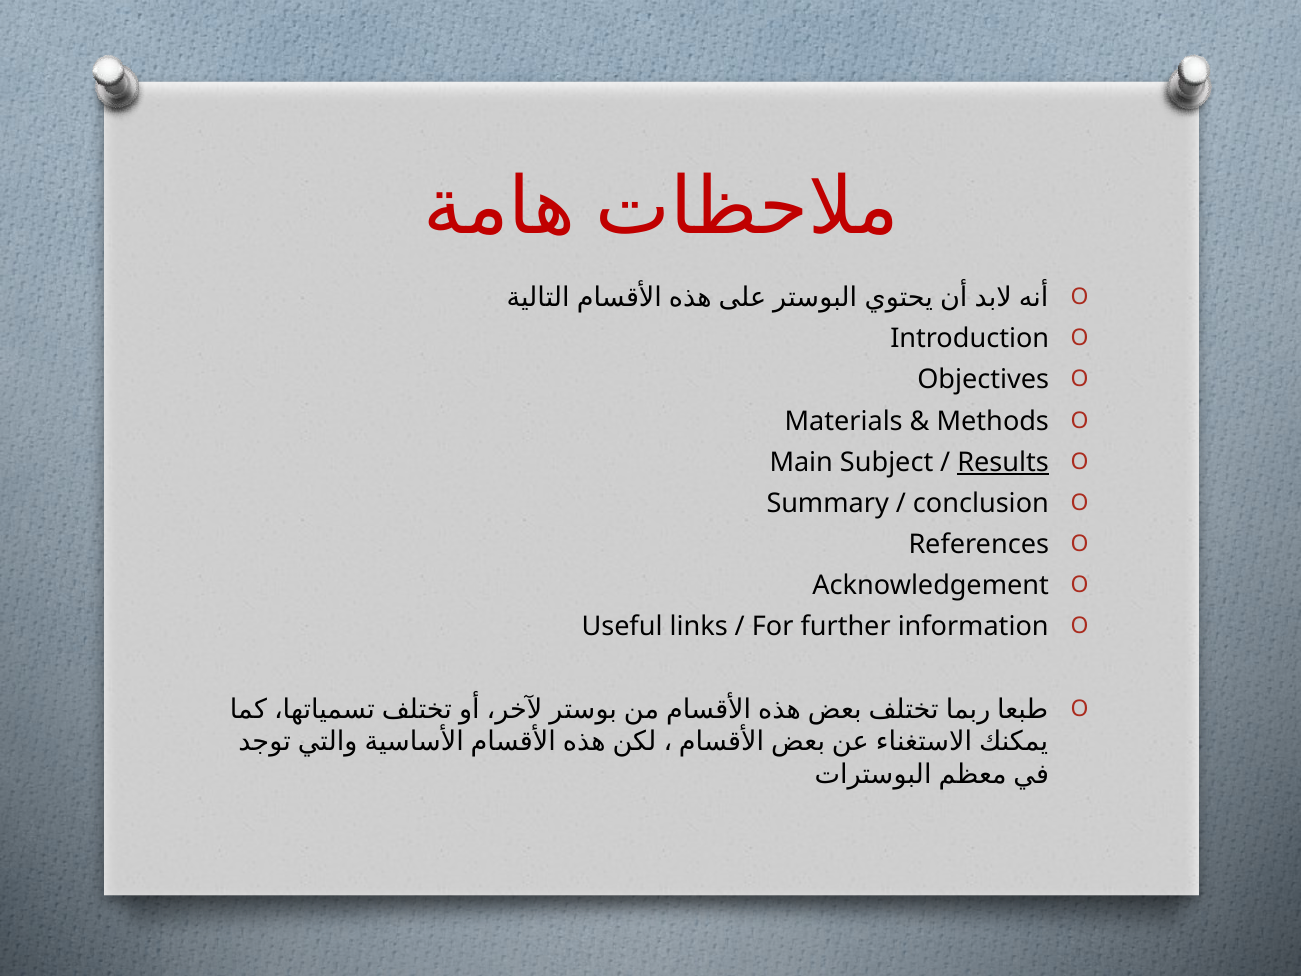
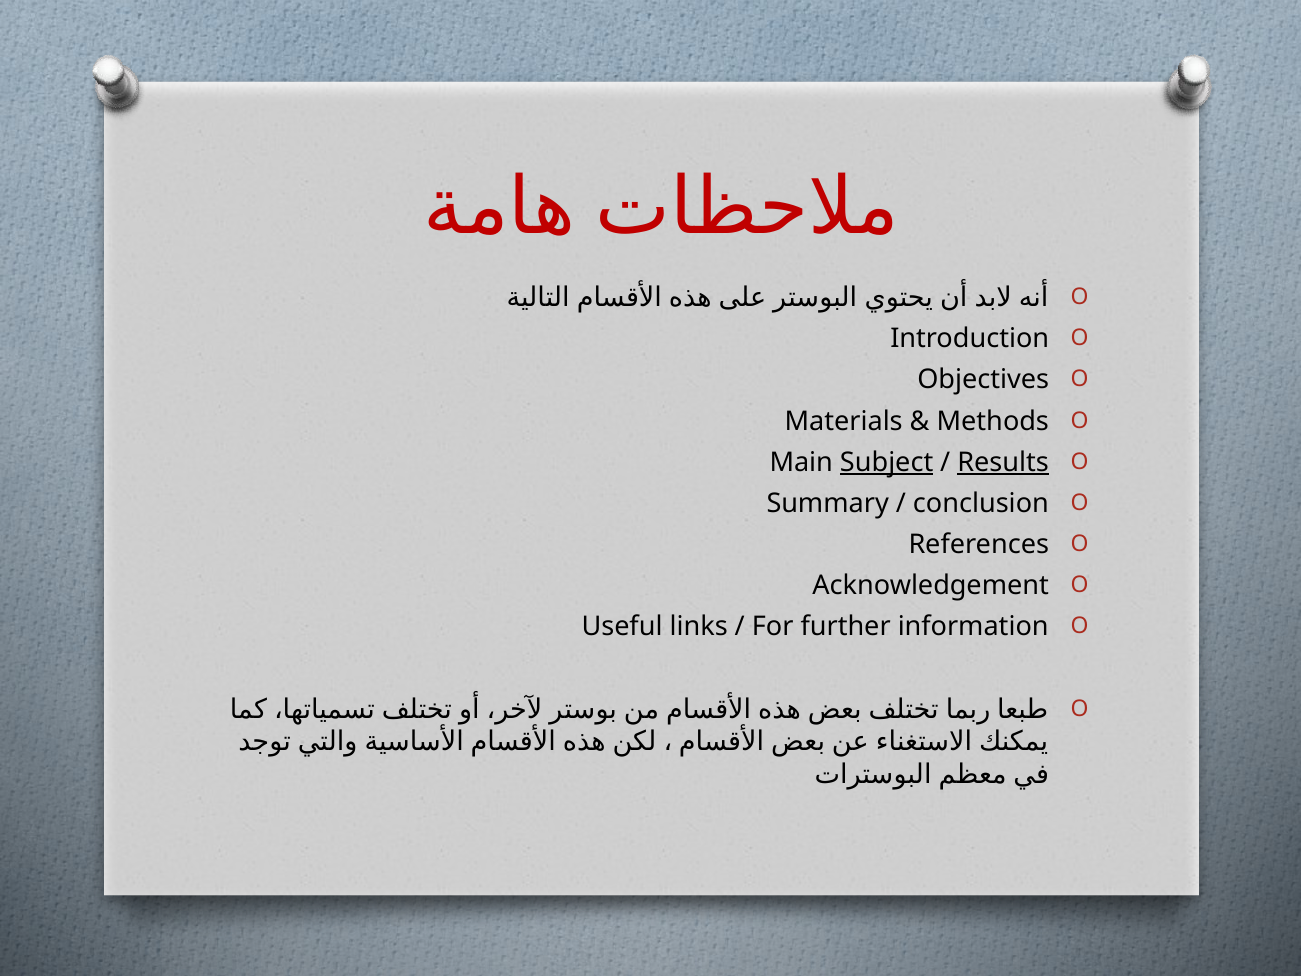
Subject underline: none -> present
